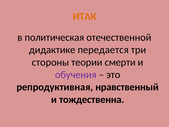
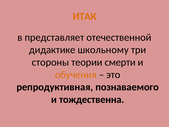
политическая: политическая -> представляет
передается: передается -> школьному
обучения colour: purple -> orange
нравственный: нравственный -> познаваемого
